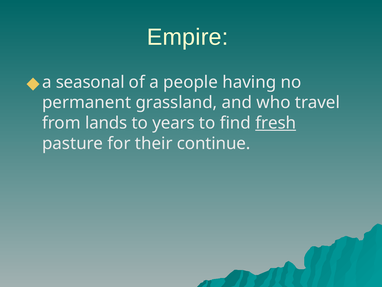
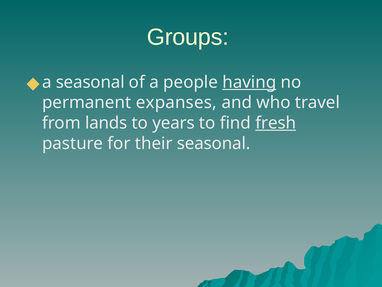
Empire: Empire -> Groups
having underline: none -> present
grassland: grassland -> expanses
their continue: continue -> seasonal
